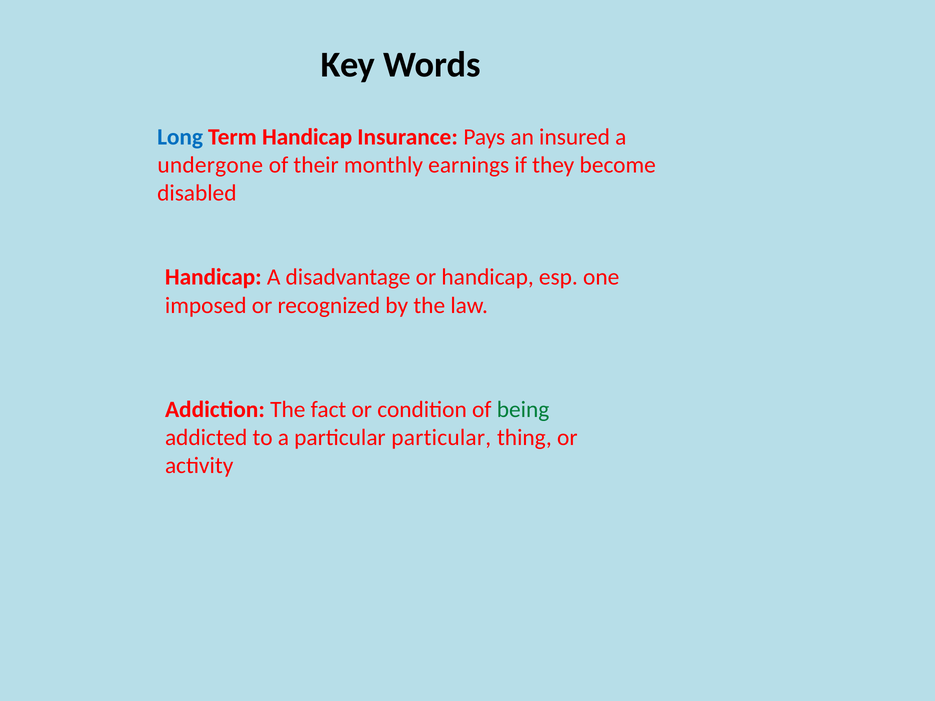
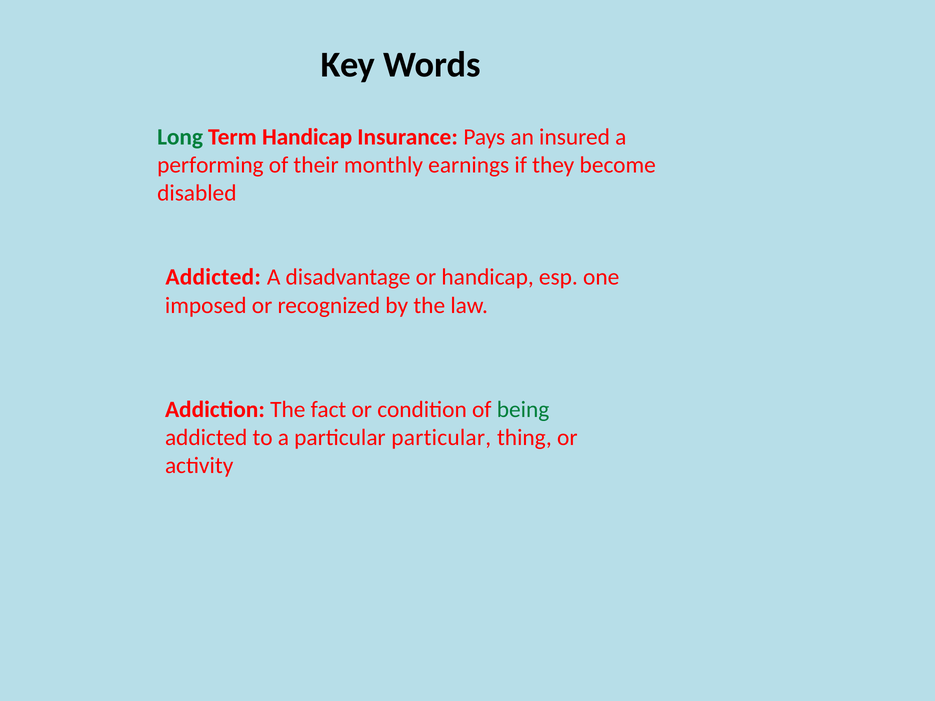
Long colour: blue -> green
undergone: undergone -> performing
Handicap at (213, 277): Handicap -> Addicted
